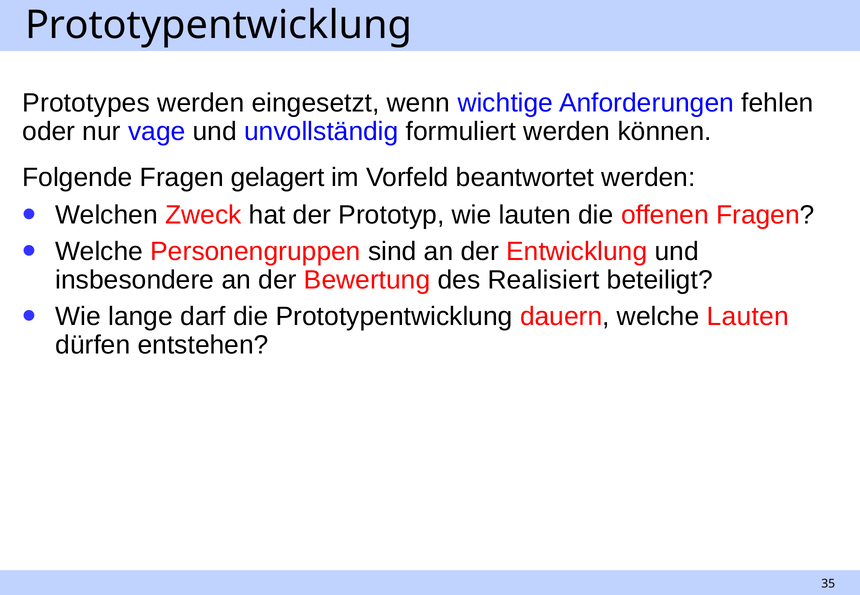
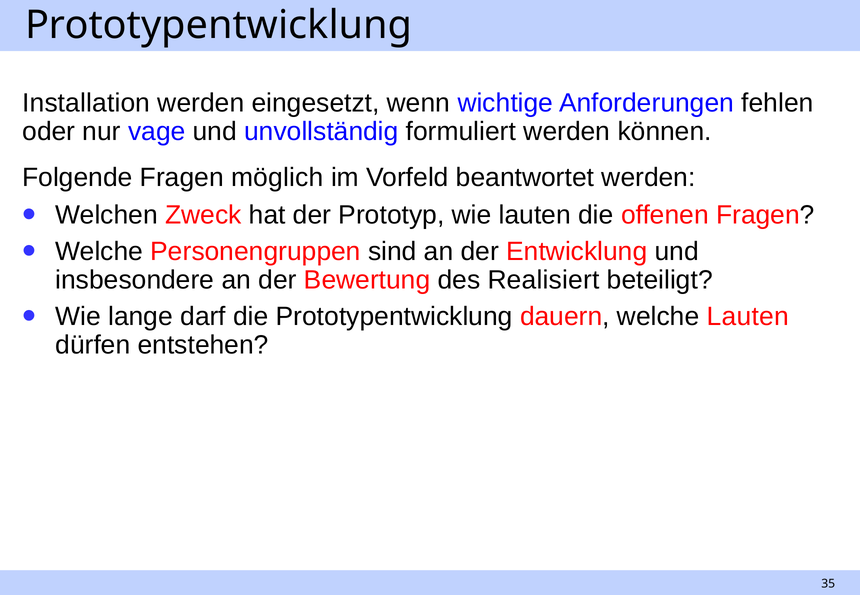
Prototypes: Prototypes -> Installation
gelagert: gelagert -> möglich
